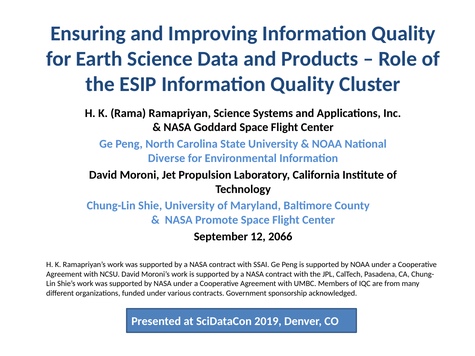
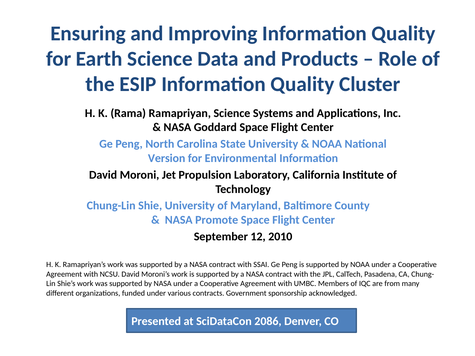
Diverse: Diverse -> Version
2066: 2066 -> 2010
2019: 2019 -> 2086
